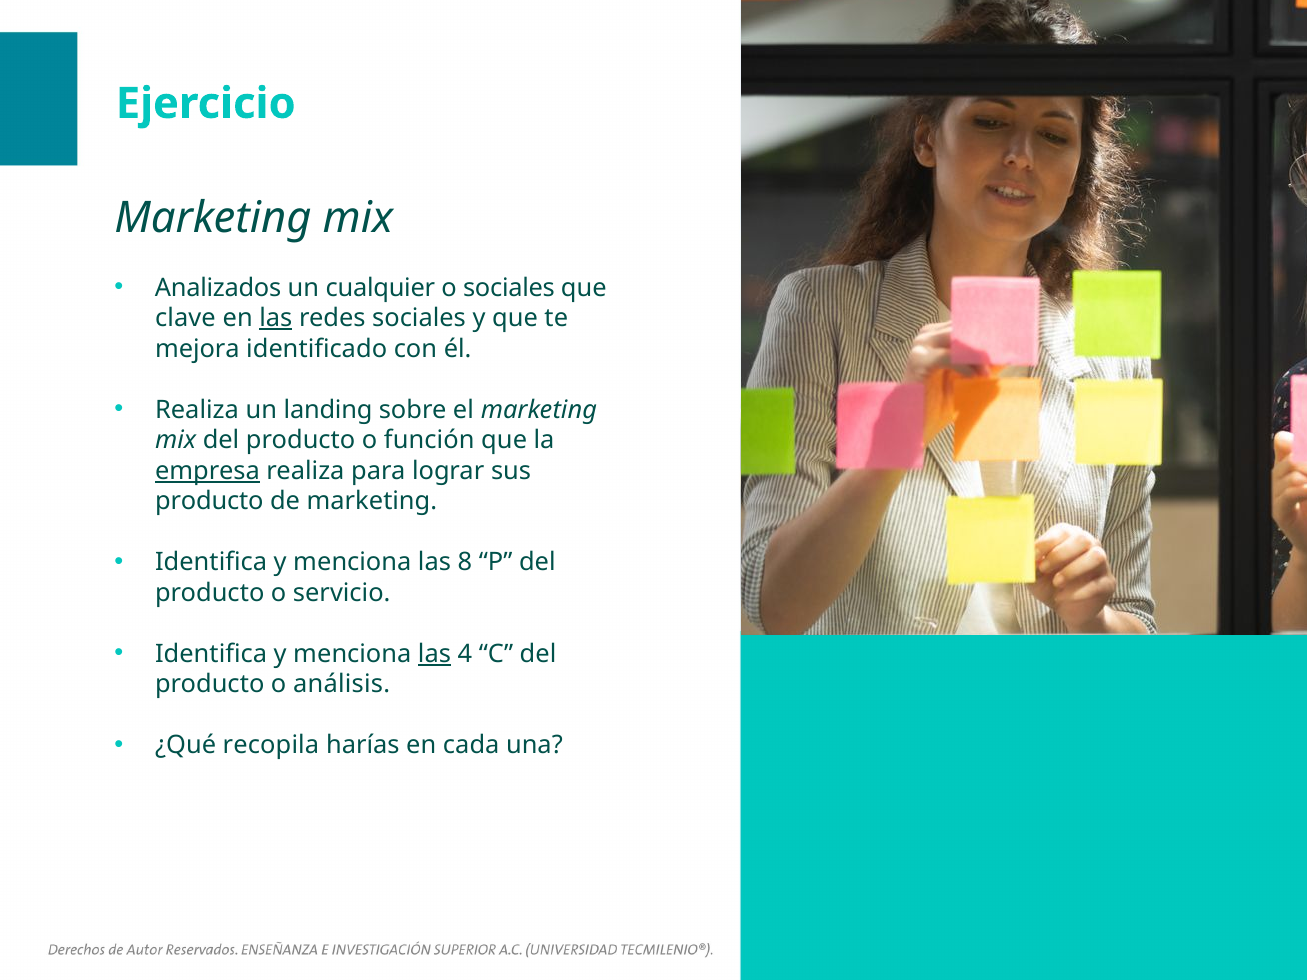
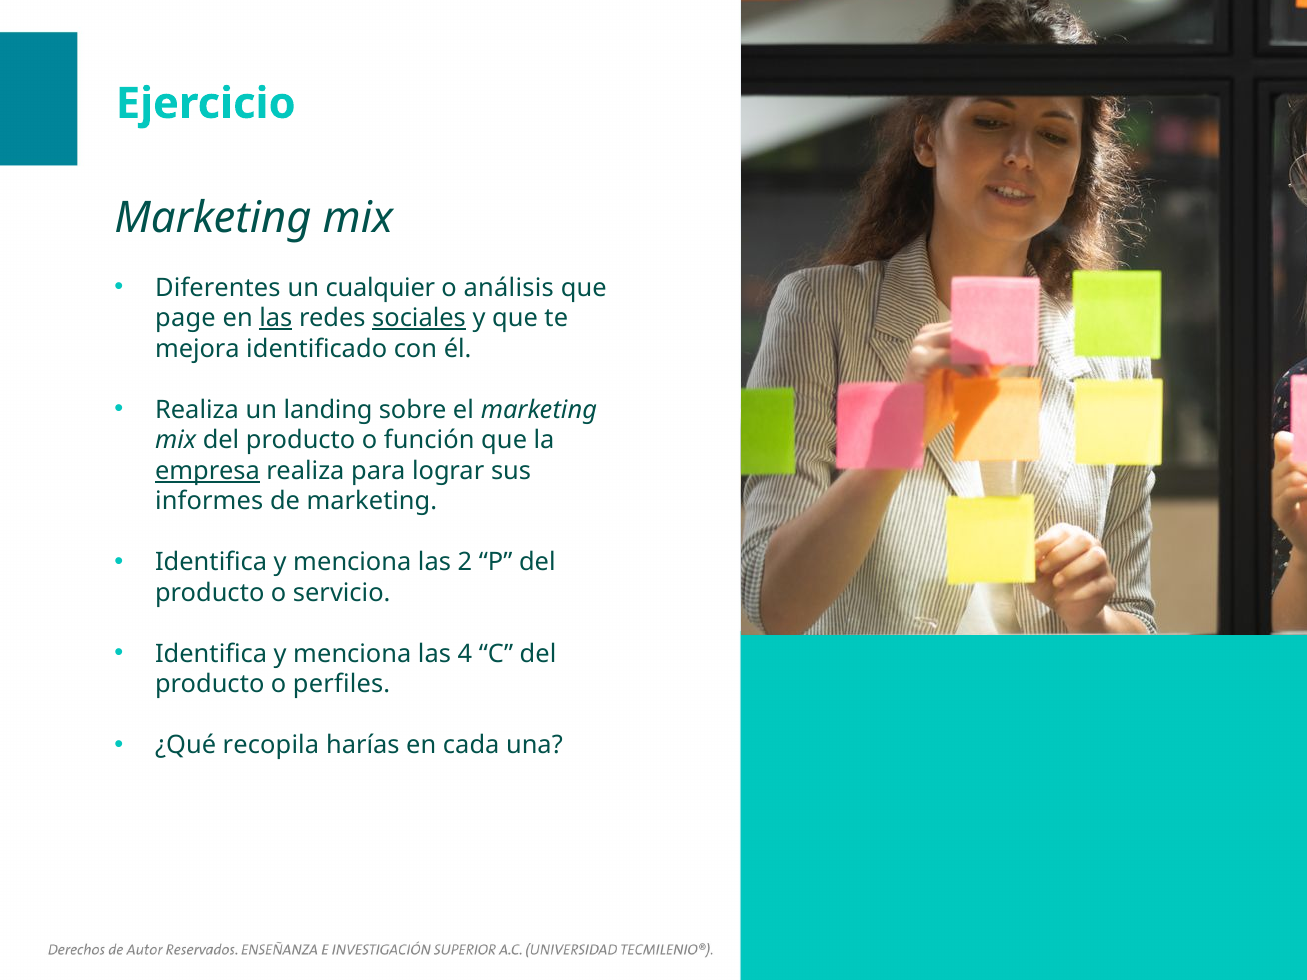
Analizados: Analizados -> Diferentes
o sociales: sociales -> análisis
clave: clave -> page
sociales at (419, 318) underline: none -> present
producto at (209, 501): producto -> informes
8: 8 -> 2
las at (434, 654) underline: present -> none
análisis: análisis -> perfiles
